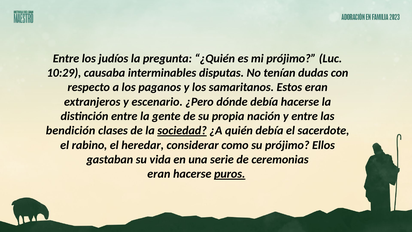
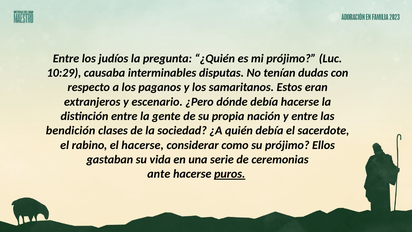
sociedad underline: present -> none
el heredar: heredar -> hacerse
eran at (159, 174): eran -> ante
